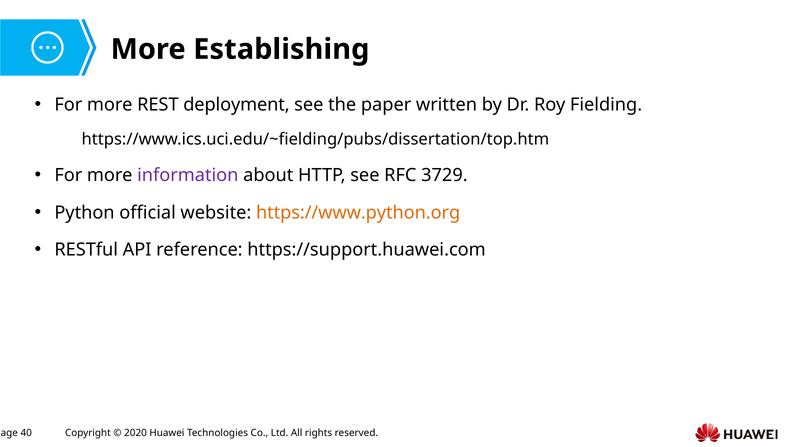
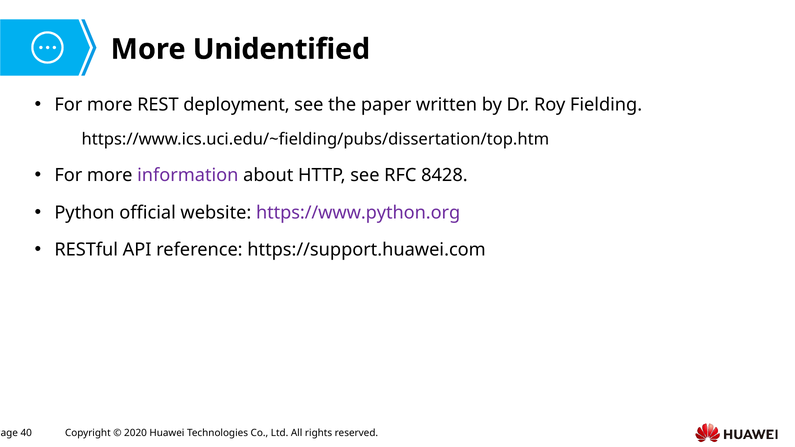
Establishing: Establishing -> Unidentified
3729: 3729 -> 8428
https://www.python.org colour: orange -> purple
